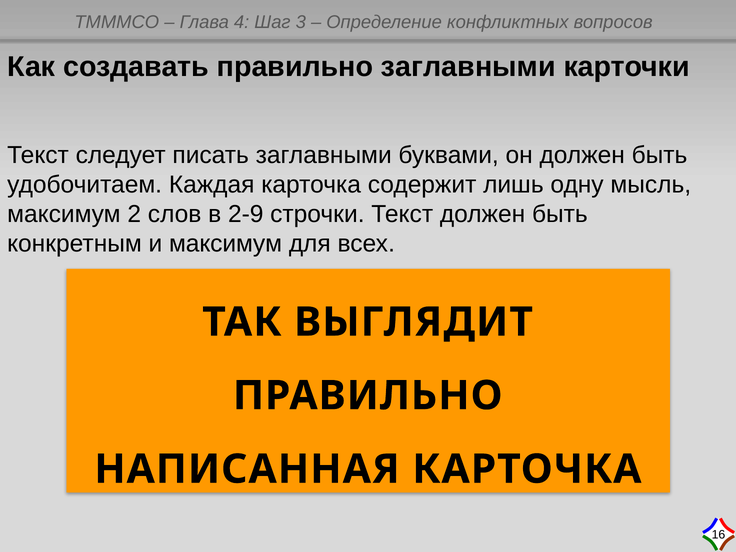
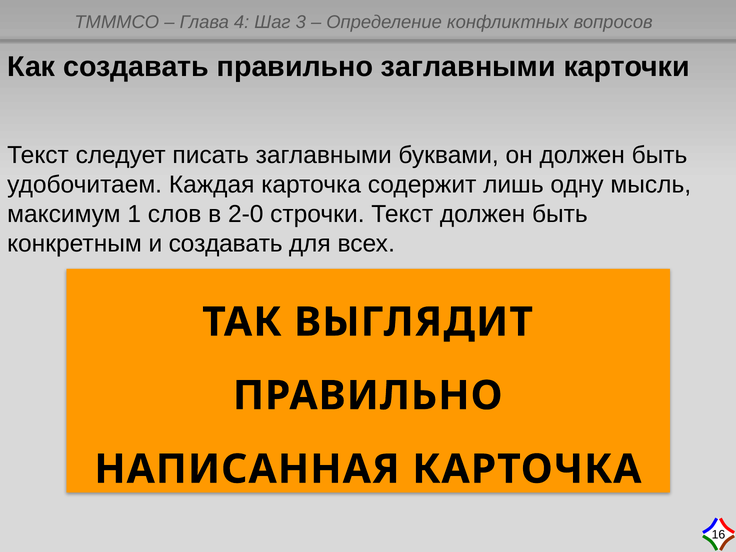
2: 2 -> 1
2-9: 2-9 -> 2-0
и максимум: максимум -> создавать
